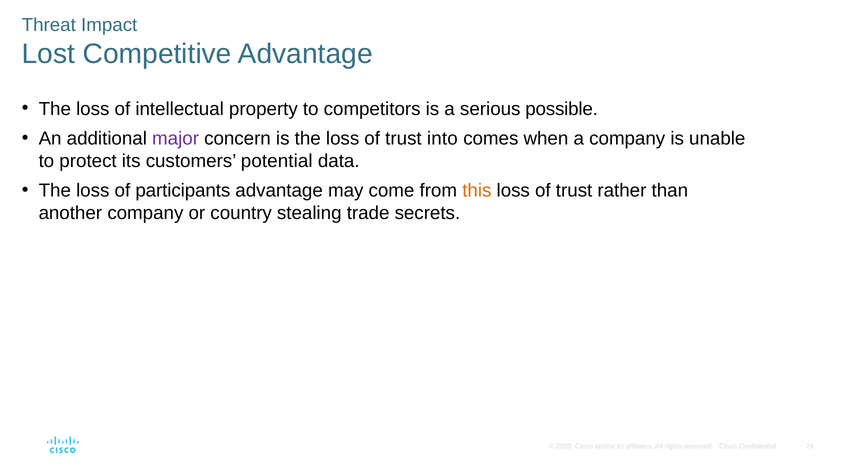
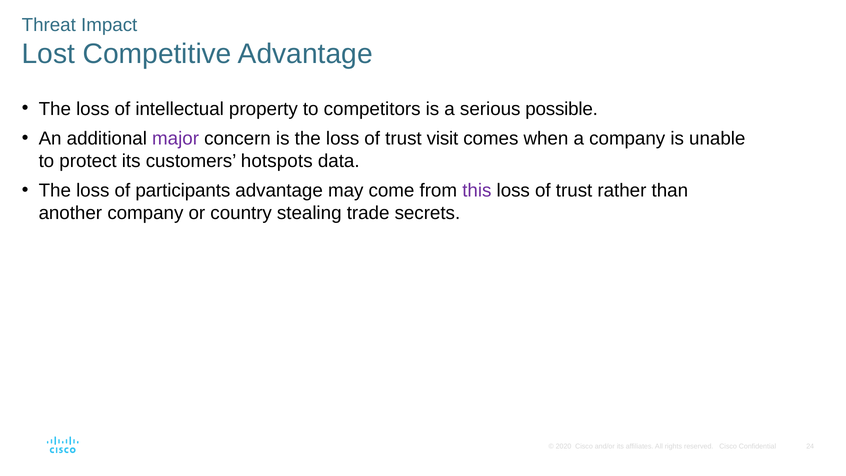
into: into -> visit
potential: potential -> hotspots
this colour: orange -> purple
